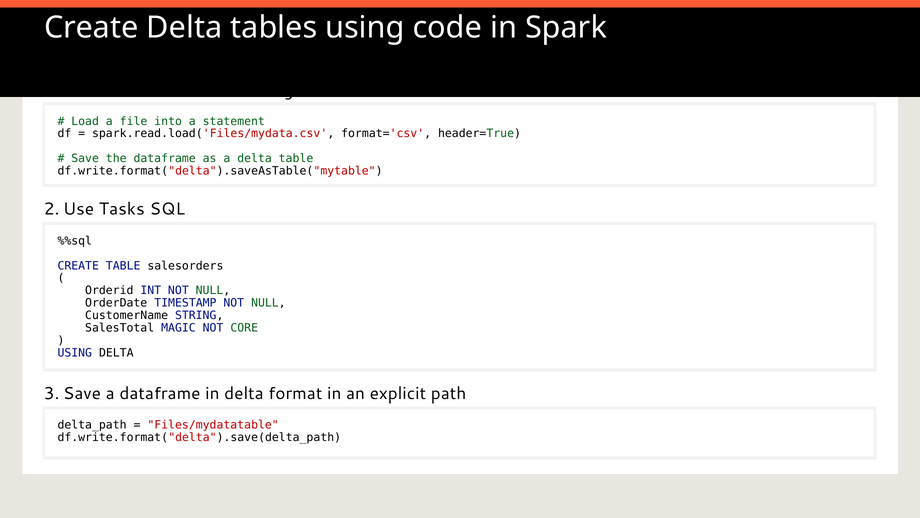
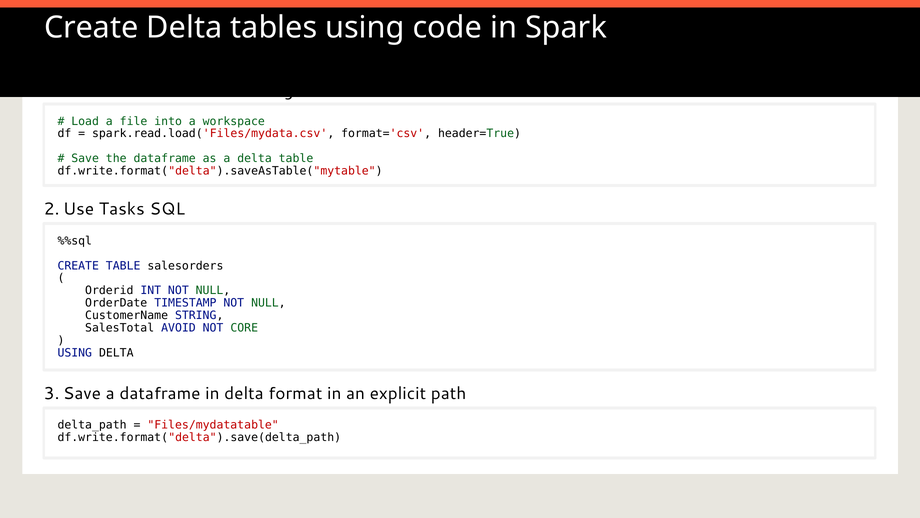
statement: statement -> workspace
MAGIC: MAGIC -> AVOID
